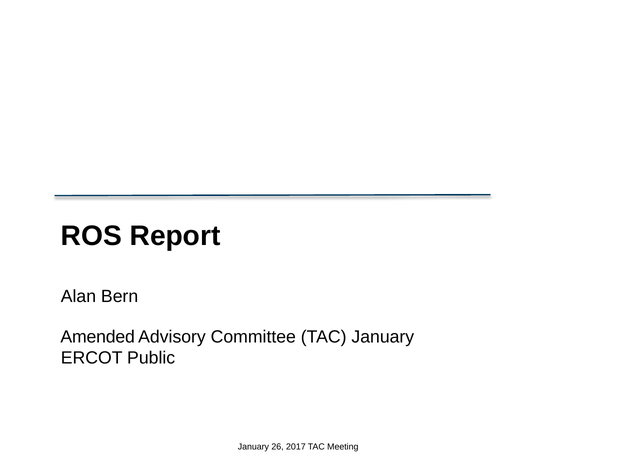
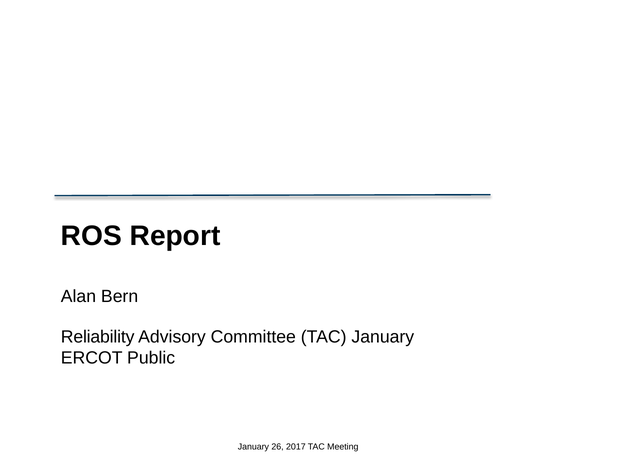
Amended: Amended -> Reliability
